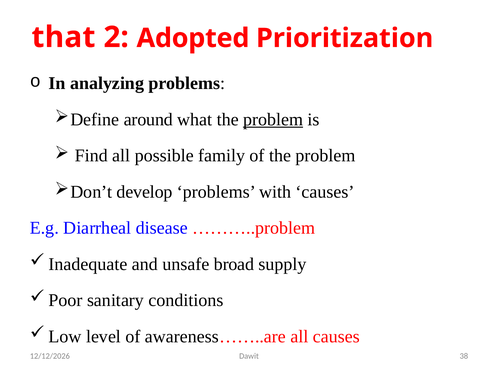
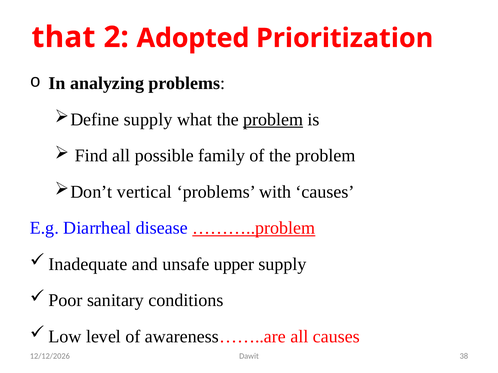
around at (148, 120): around -> supply
develop: develop -> vertical
………..problem underline: none -> present
broad: broad -> upper
